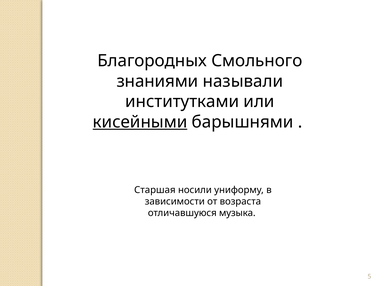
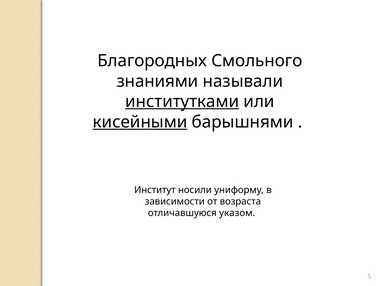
институтками underline: none -> present
Старшая: Старшая -> Институт
музыка: музыка -> указом
